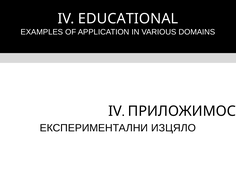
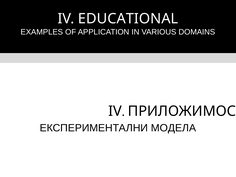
ИЗЦЯЛО: ИЗЦЯЛО -> МОДЕЛА
